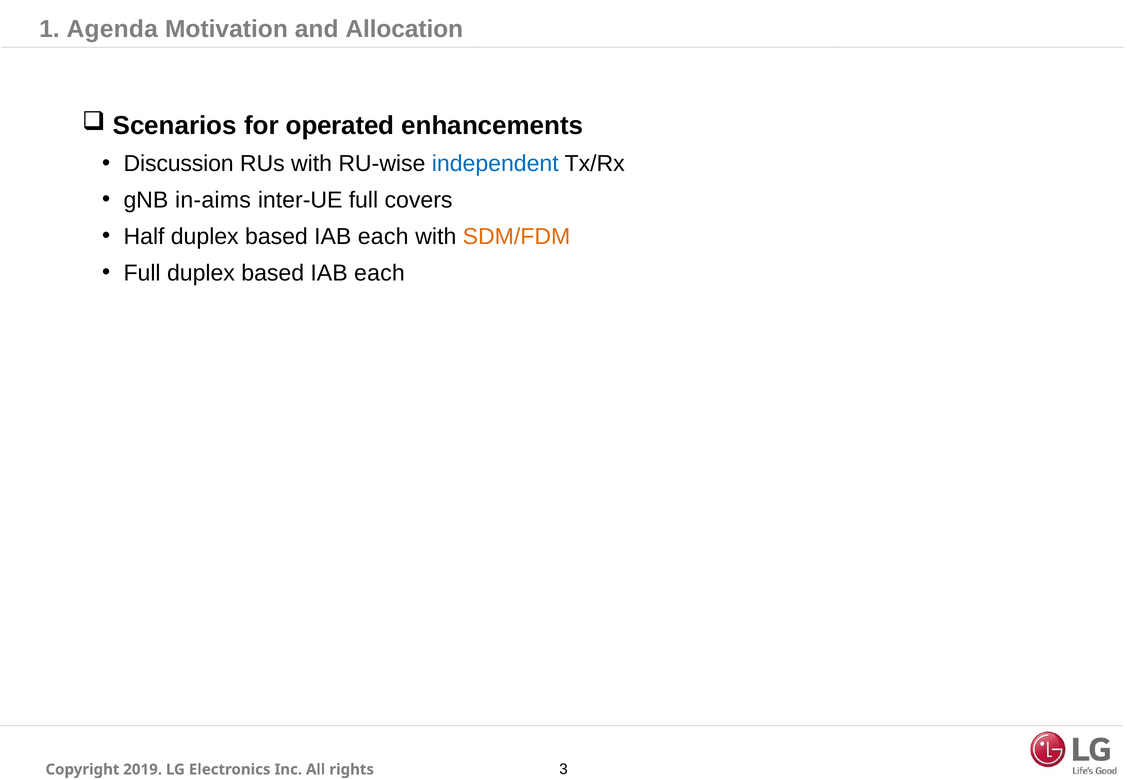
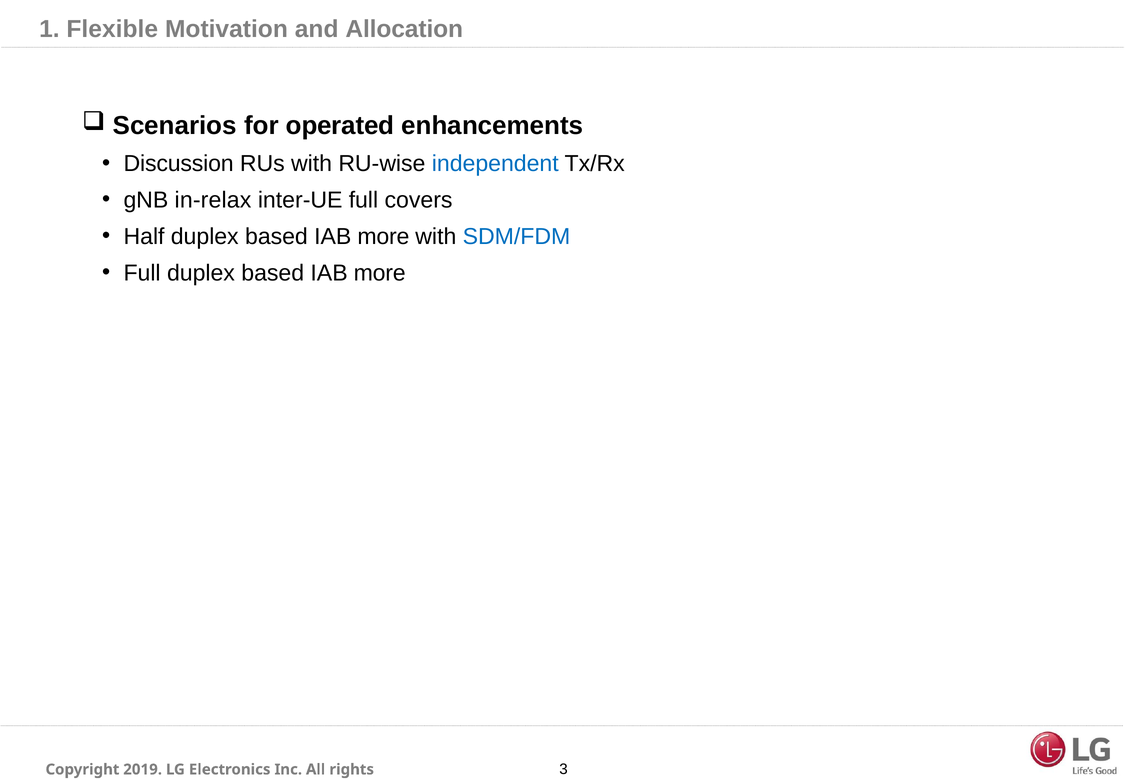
Agenda: Agenda -> Flexible
in-aims: in-aims -> in-relax
each at (383, 237): each -> more
SDM/FDM colour: orange -> blue
each at (379, 273): each -> more
